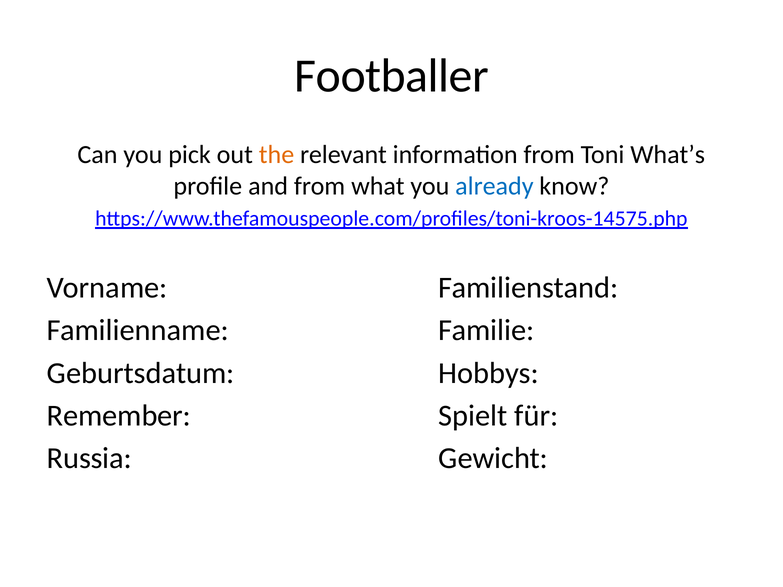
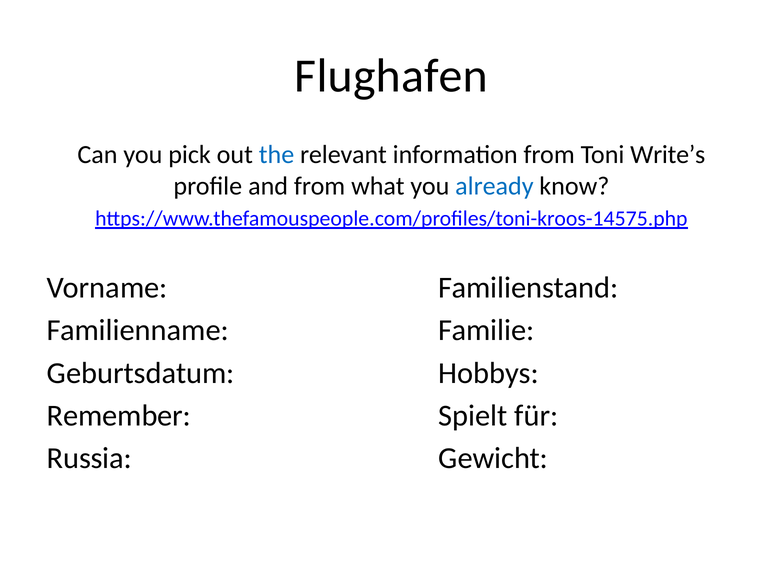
Footballer: Footballer -> Flughafen
the colour: orange -> blue
What’s: What’s -> Write’s
